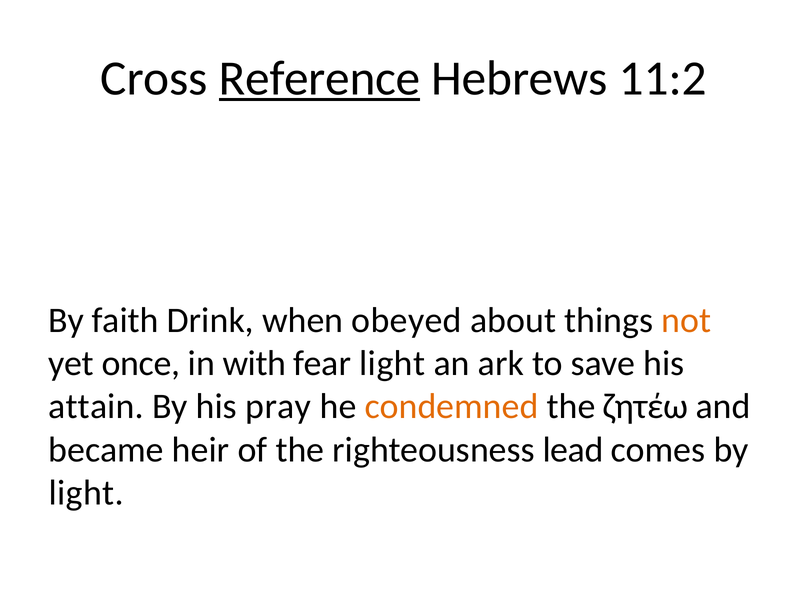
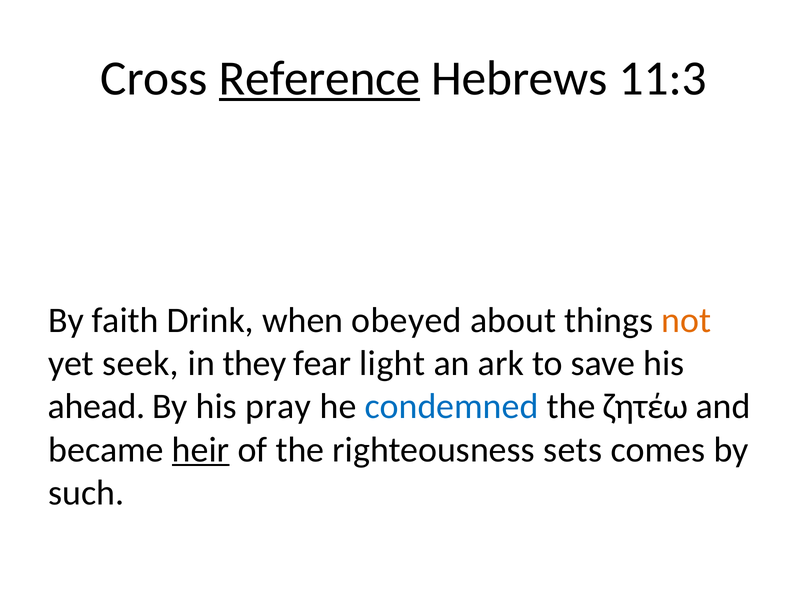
11:2: 11:2 -> 11:3
once: once -> seek
with: with -> they
attain: attain -> ahead
condemned colour: orange -> blue
heir underline: none -> present
lead: lead -> sets
light at (86, 493): light -> such
